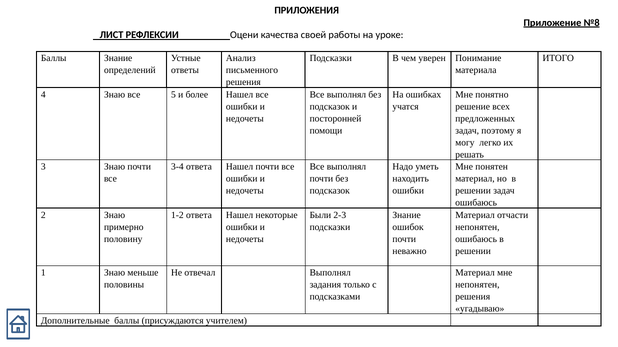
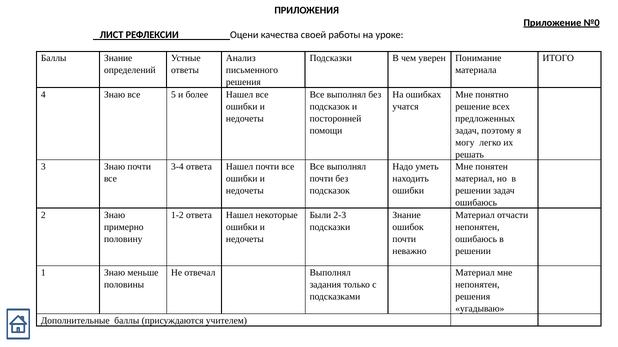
№8: №8 -> №0
